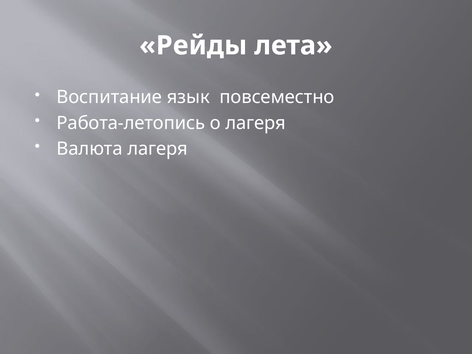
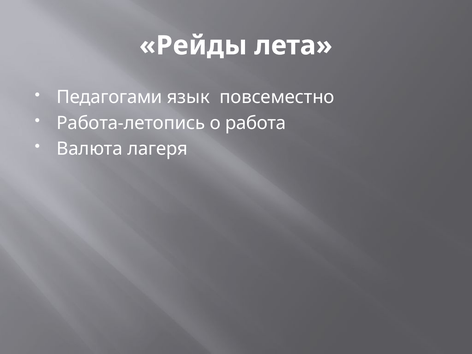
Воспитание: Воспитание -> Педагогами
о лагеря: лагеря -> работа
